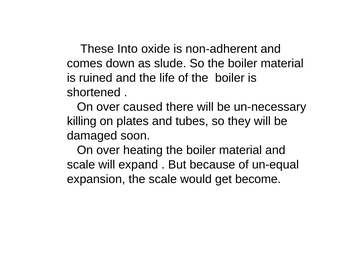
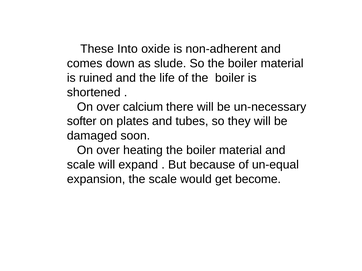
caused: caused -> calcium
killing: killing -> softer
